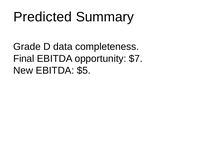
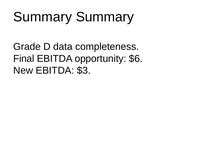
Predicted at (43, 17): Predicted -> Summary
$7: $7 -> $6
$5: $5 -> $3
